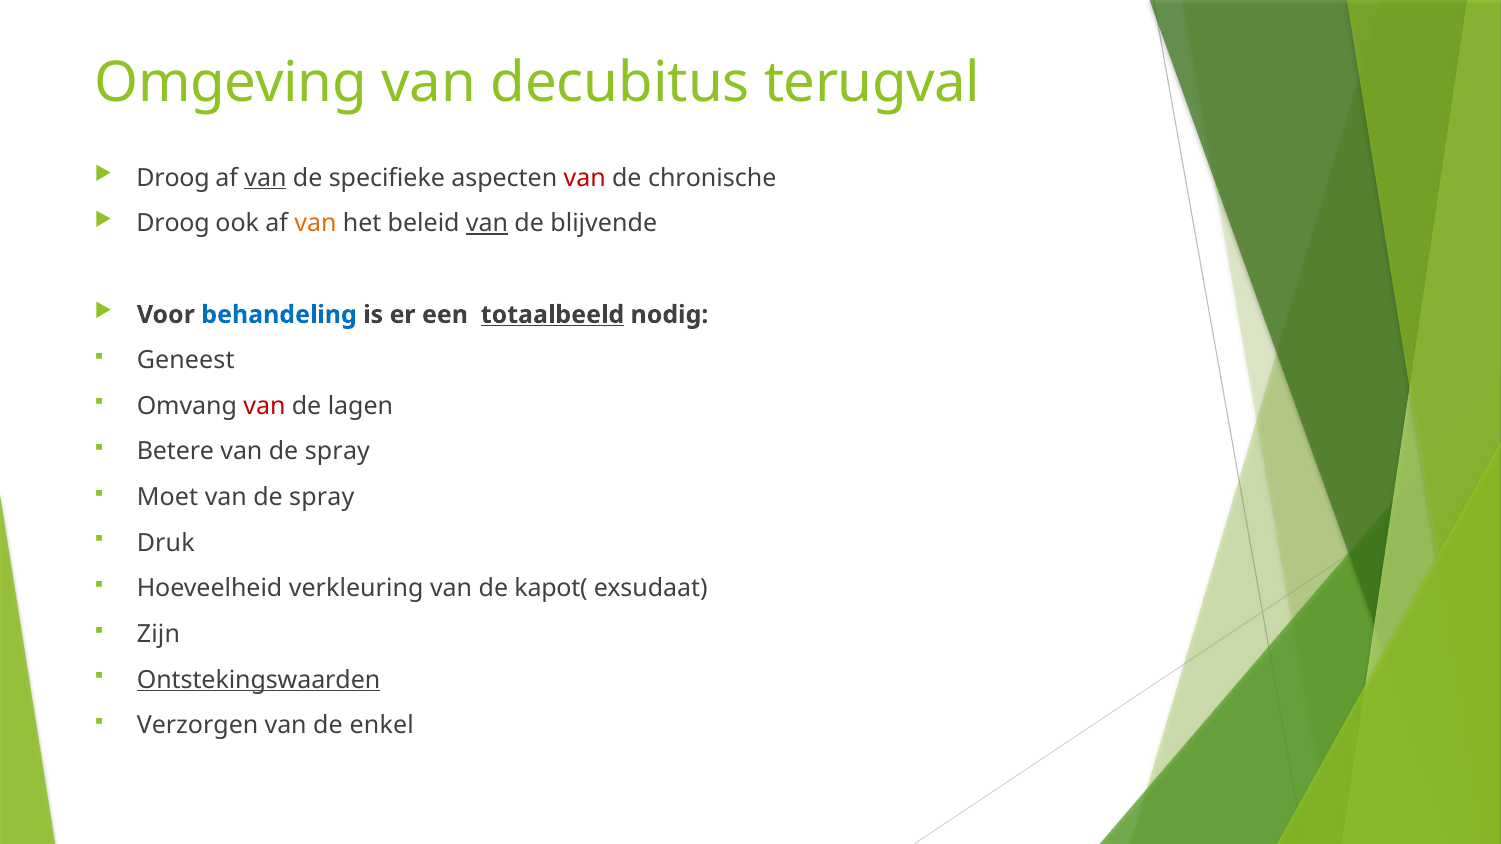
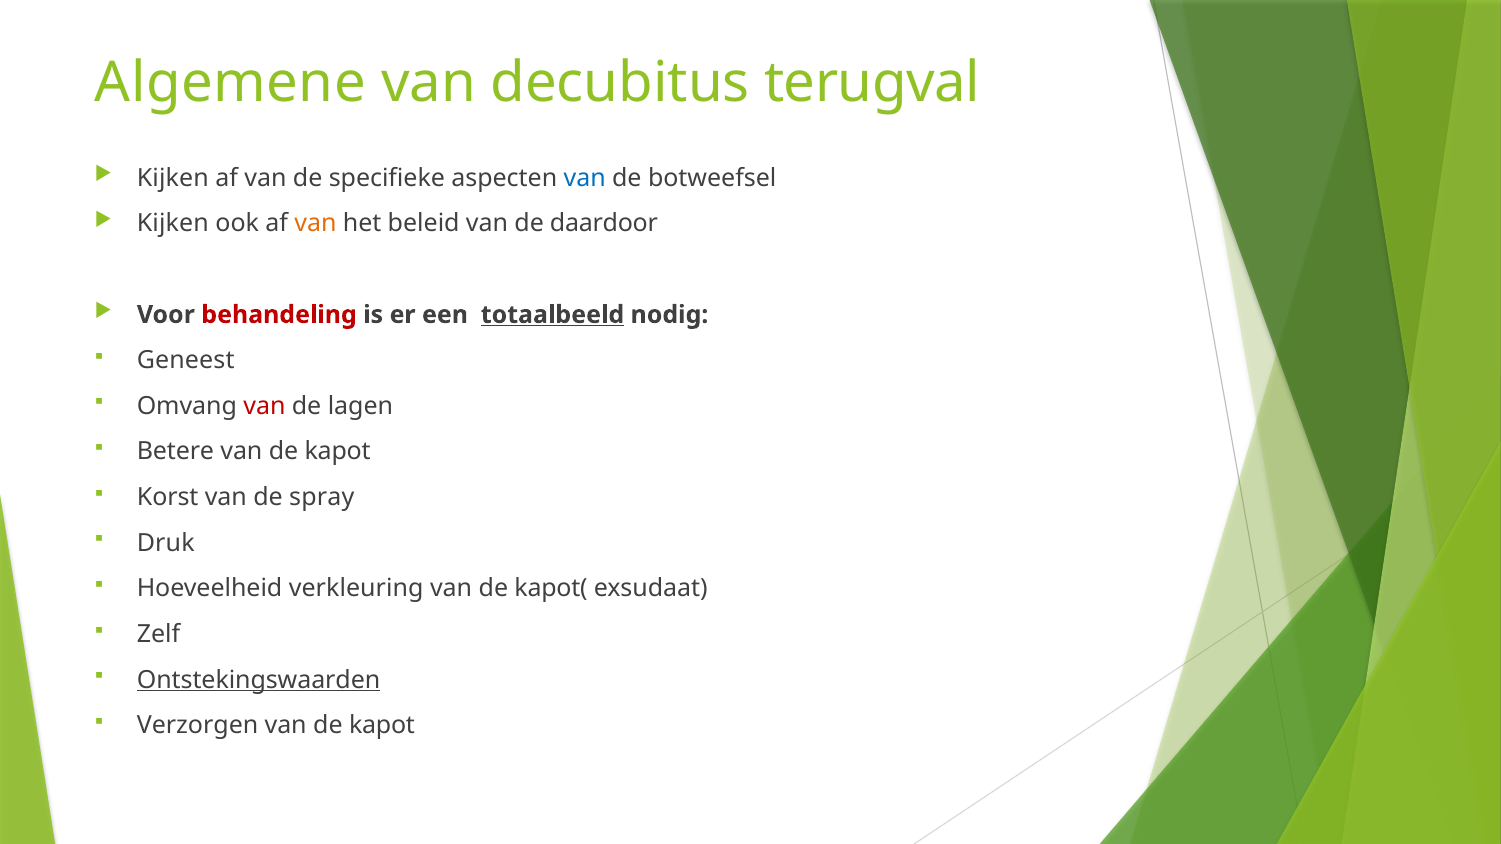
Omgeving: Omgeving -> Algemene
Droog at (173, 178): Droog -> Kijken
van at (265, 178) underline: present -> none
van at (585, 178) colour: red -> blue
chronische: chronische -> botweefsel
Droog at (173, 224): Droog -> Kijken
van at (487, 224) underline: present -> none
blijvende: blijvende -> daardoor
behandeling colour: blue -> red
spray at (337, 452): spray -> kapot
Moet: Moet -> Korst
Zijn: Zijn -> Zelf
enkel at (382, 726): enkel -> kapot
